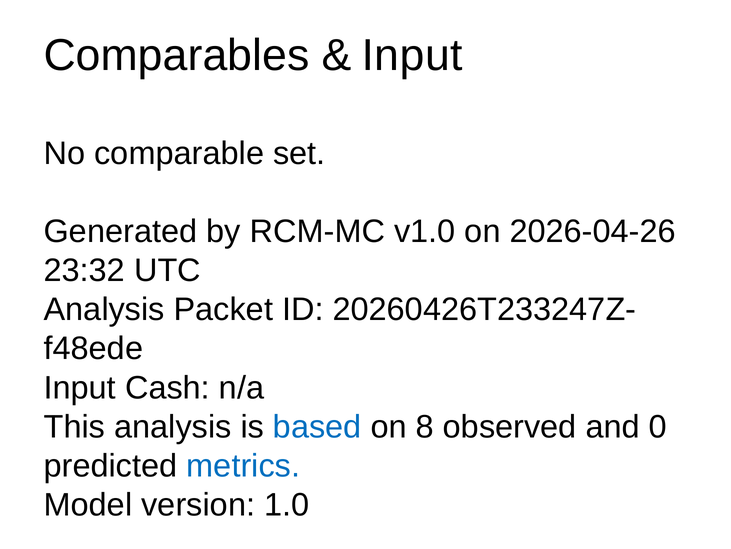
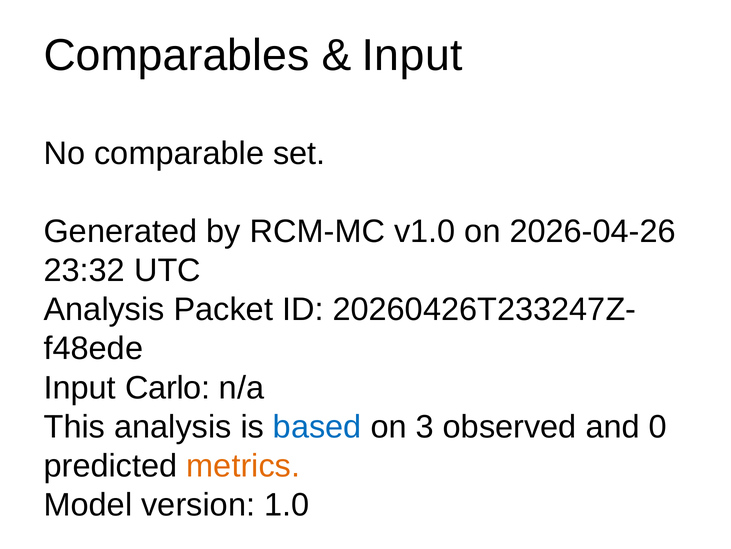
Cash: Cash -> Carlo
8: 8 -> 3
metrics colour: blue -> orange
